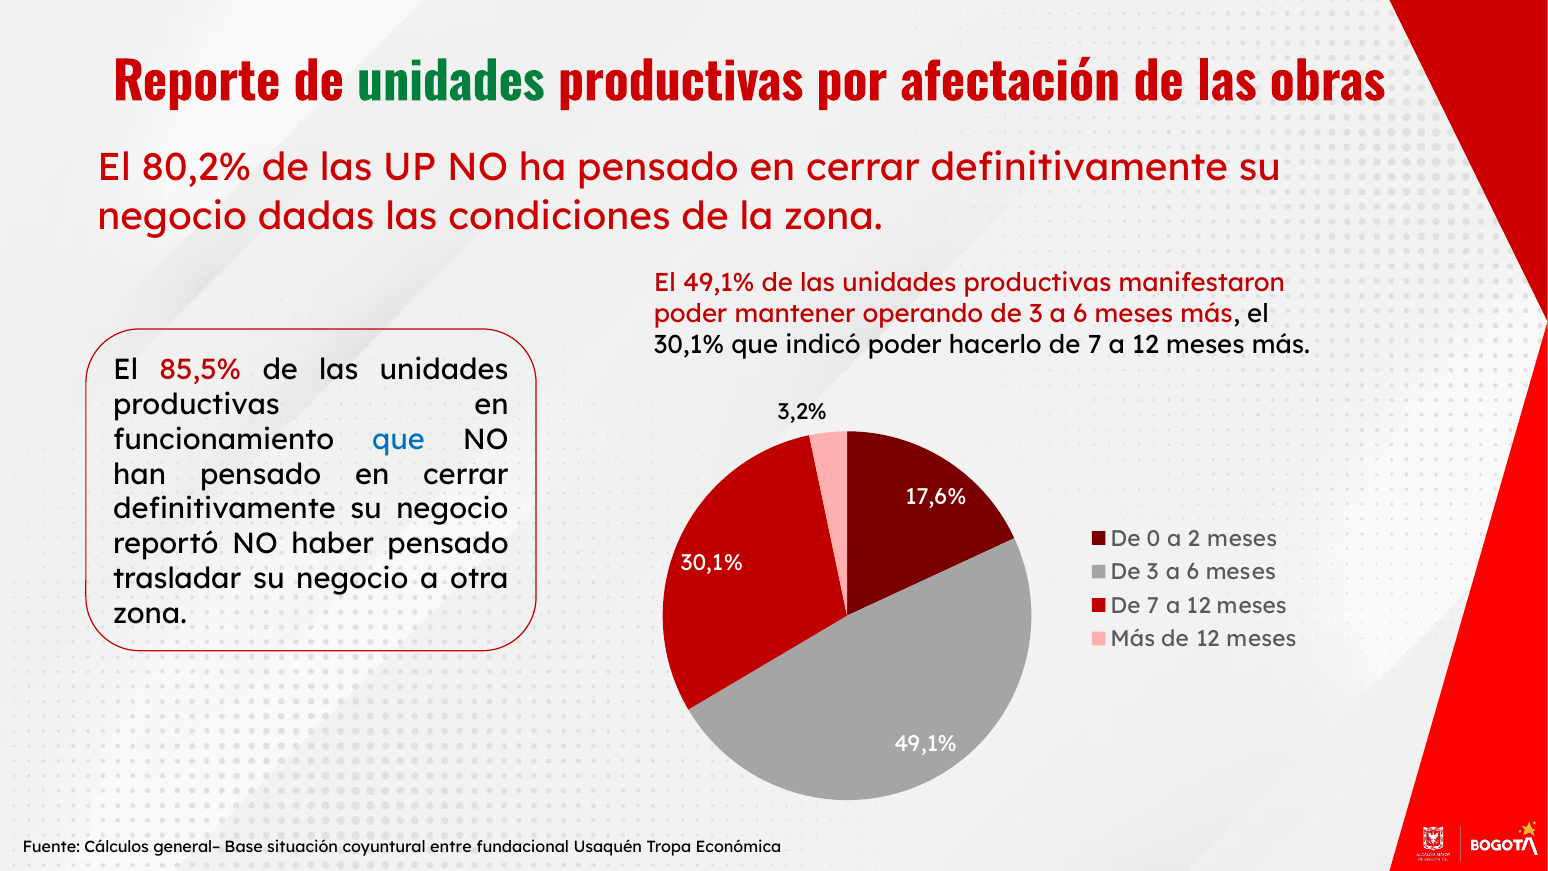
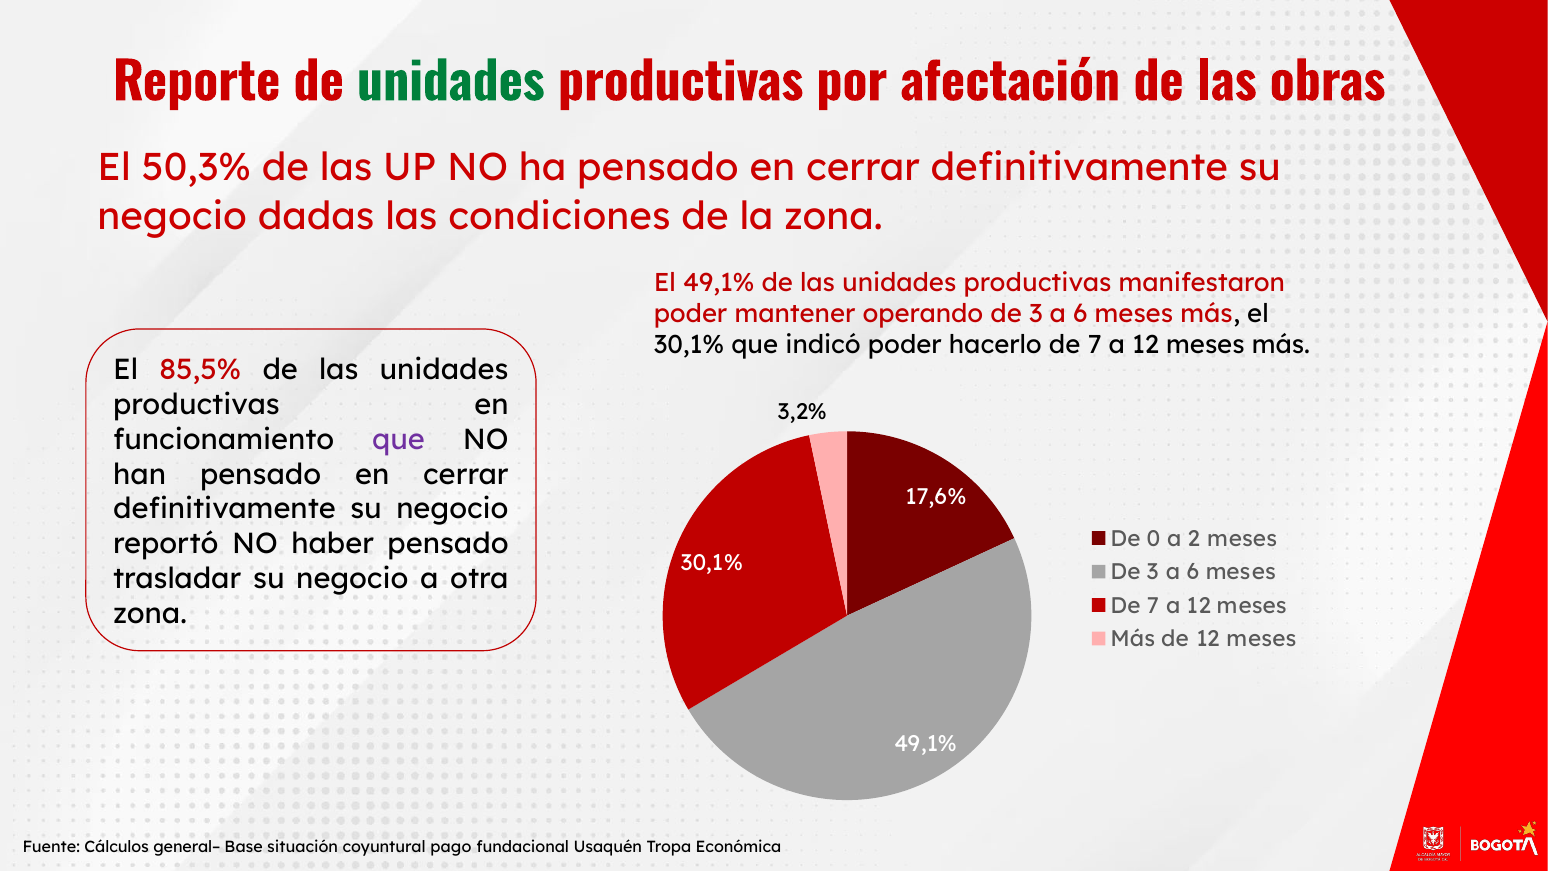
80,2%: 80,2% -> 50,3%
que at (399, 439) colour: blue -> purple
entre: entre -> pago
